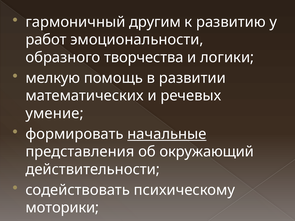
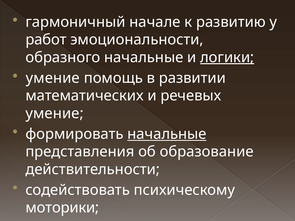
другим: другим -> начале
образного творчества: творчества -> начальные
логики underline: none -> present
мелкую at (53, 78): мелкую -> умение
окружающий: окружающий -> образование
